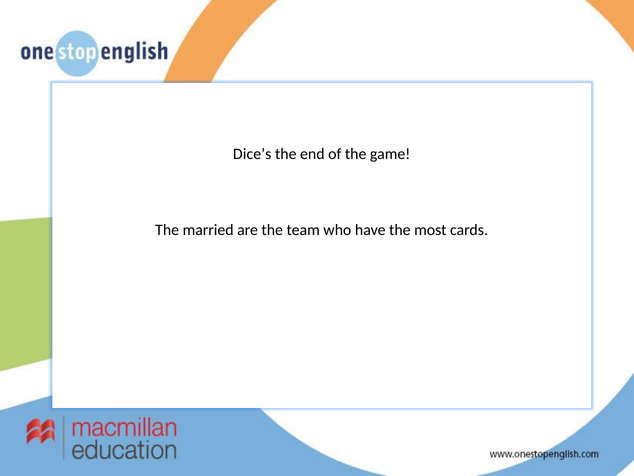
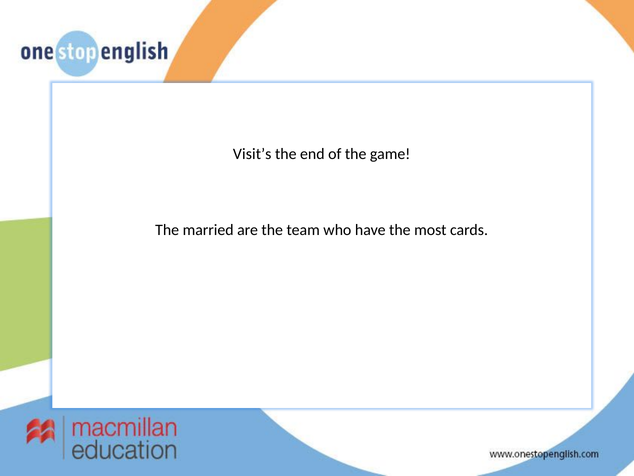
Dice’s: Dice’s -> Visit’s
